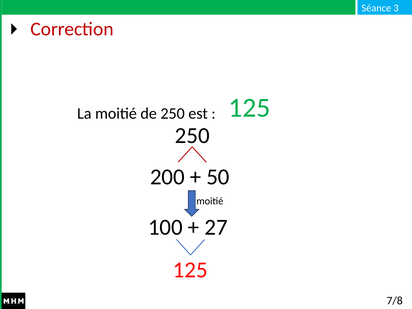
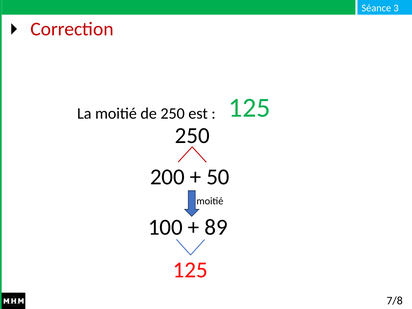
27: 27 -> 89
